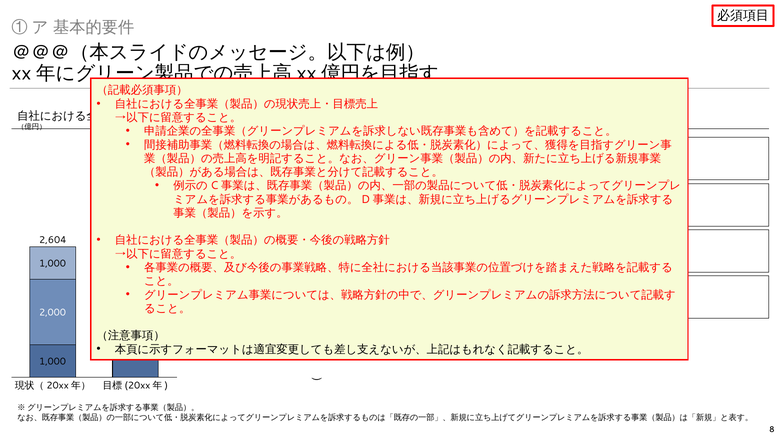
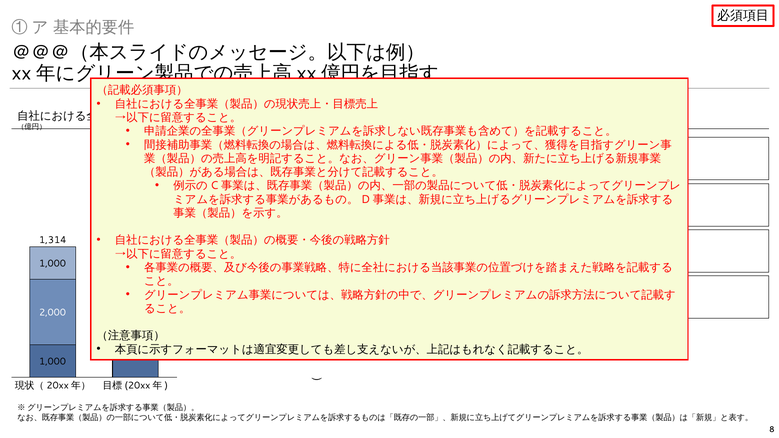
2,604: 2,604 -> 1,314
